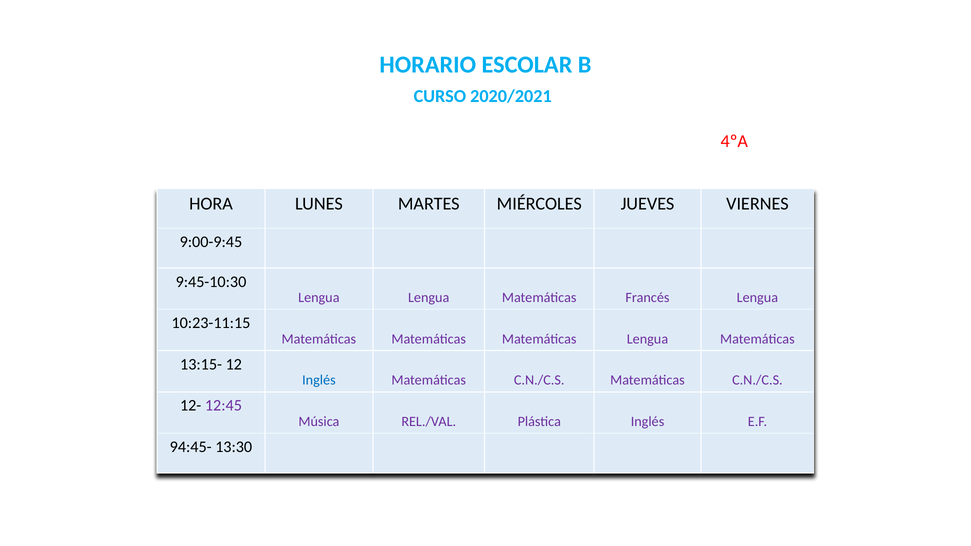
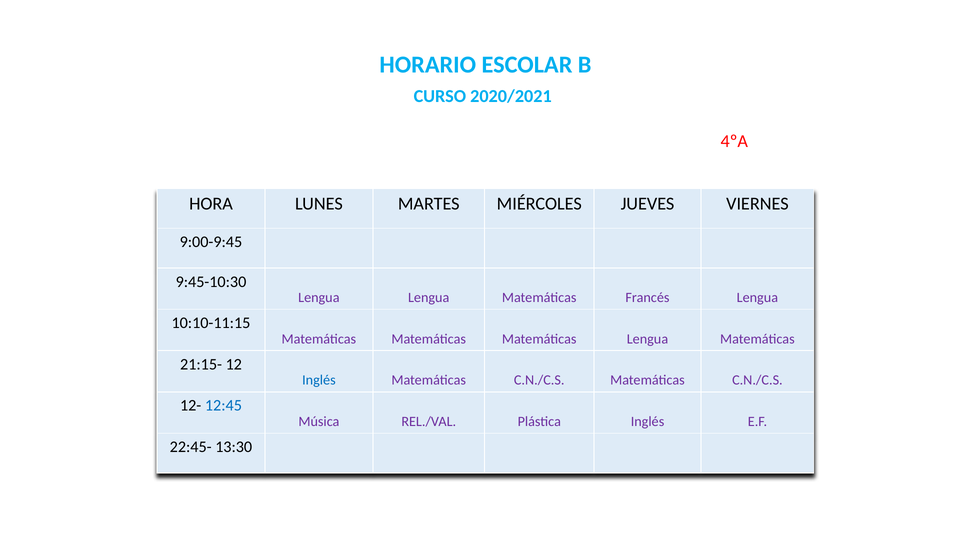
10:23-11:15: 10:23-11:15 -> 10:10-11:15
13:15-: 13:15- -> 21:15-
12:45 colour: purple -> blue
94:45-: 94:45- -> 22:45-
